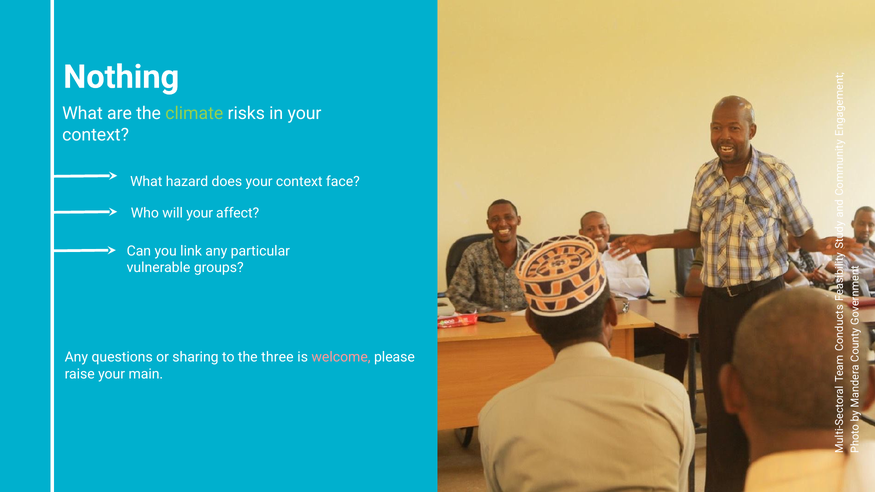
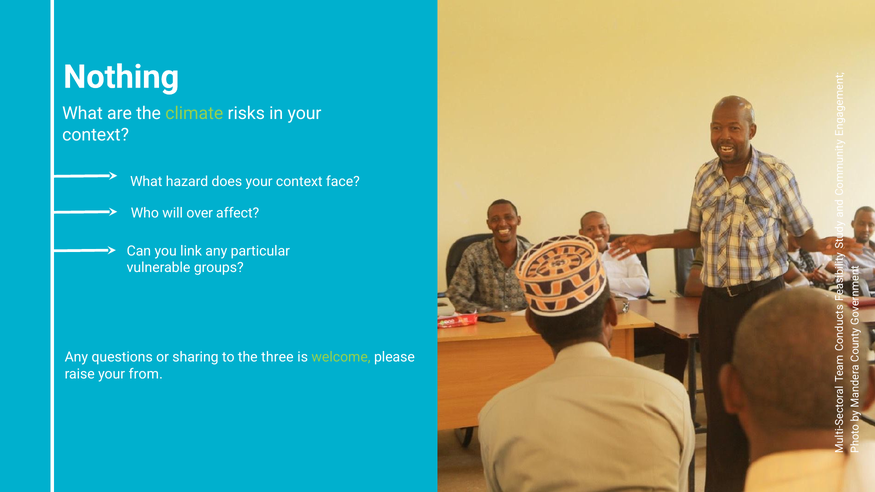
will your: your -> over
welcome colour: pink -> light green
main: main -> from
